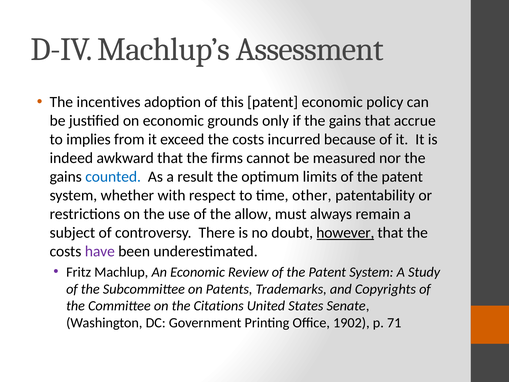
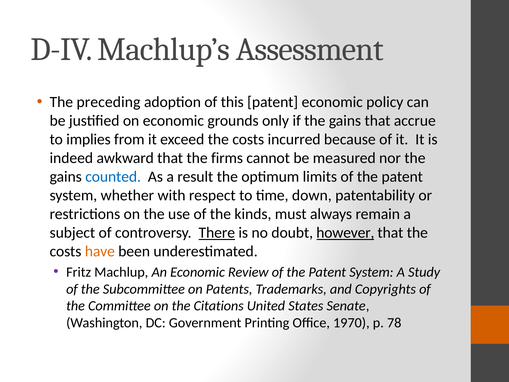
incentives: incentives -> preceding
other: other -> down
allow: allow -> kinds
There underline: none -> present
have colour: purple -> orange
1902: 1902 -> 1970
71: 71 -> 78
